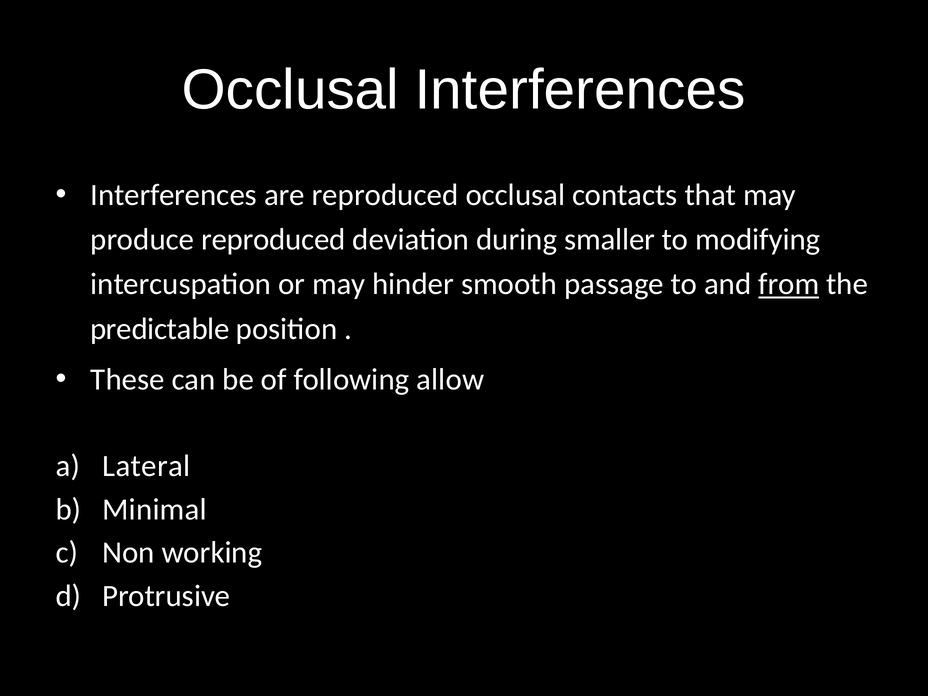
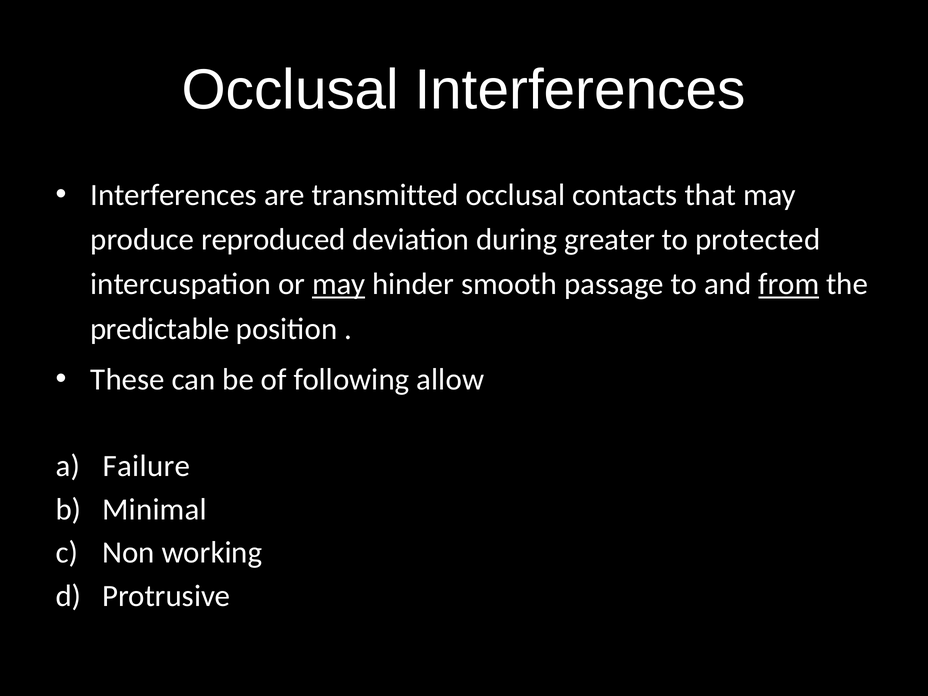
are reproduced: reproduced -> transmitted
smaller: smaller -> greater
modifying: modifying -> protected
may at (339, 284) underline: none -> present
Lateral: Lateral -> Failure
